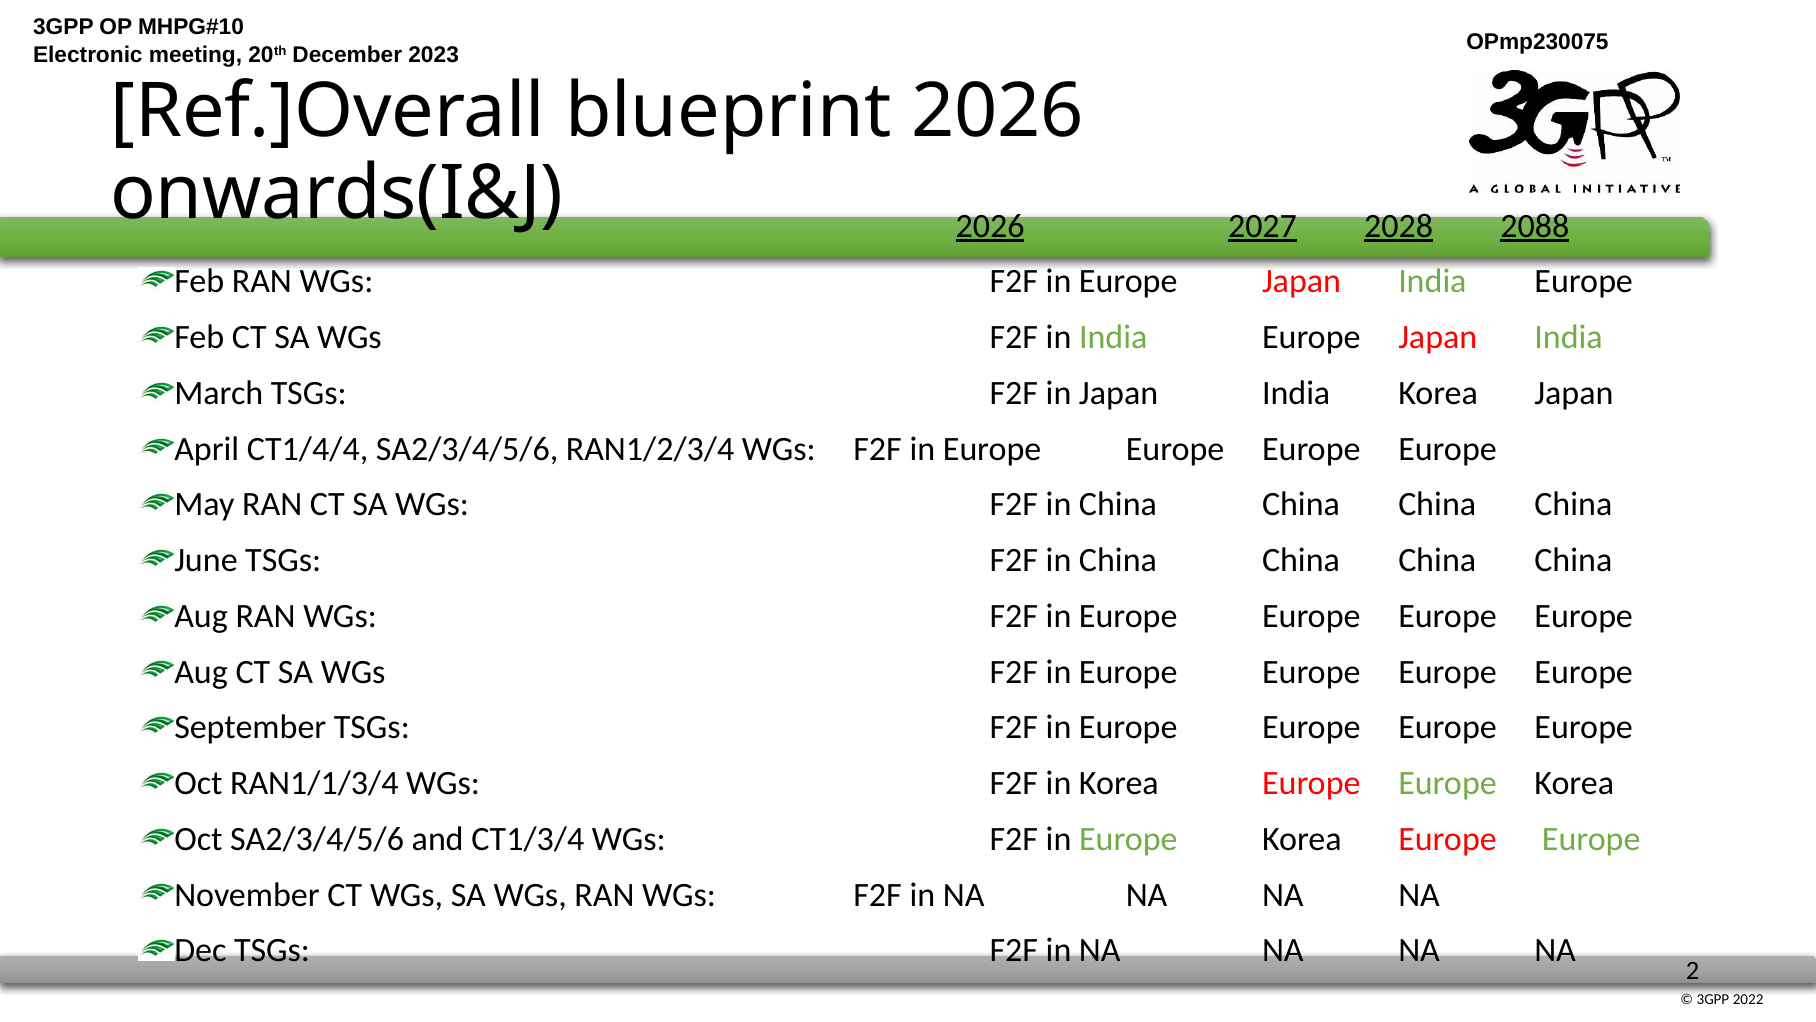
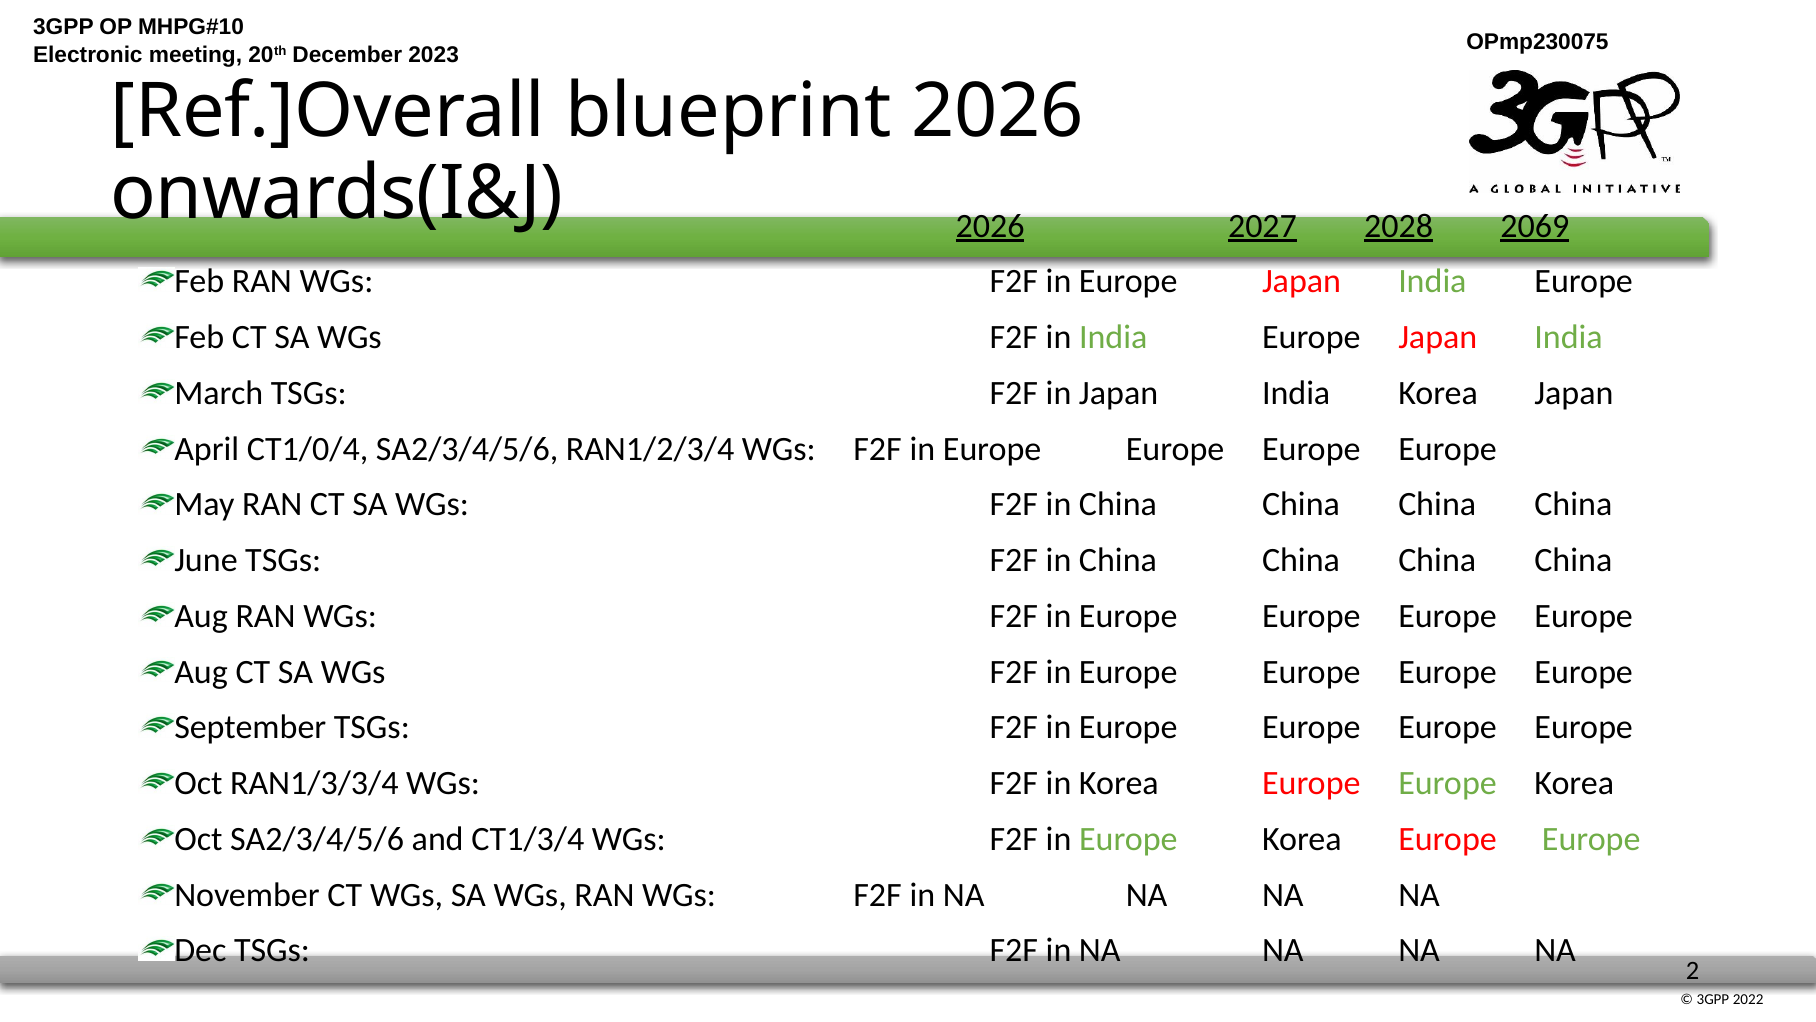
2088: 2088 -> 2069
CT1/4/4: CT1/4/4 -> CT1/0/4
RAN1/1/3/4: RAN1/1/3/4 -> RAN1/3/3/4
